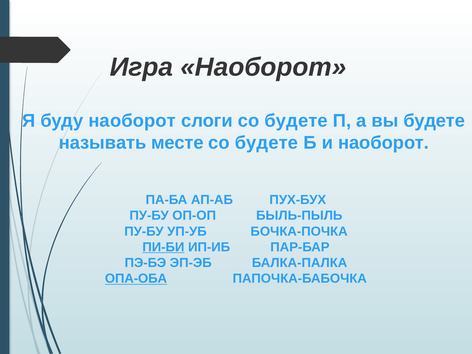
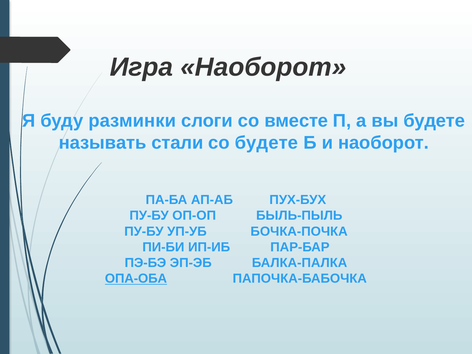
буду наоборот: наоборот -> разминки
слоги со будете: будете -> вместе
месте: месте -> стали
ПИ-БИ underline: present -> none
